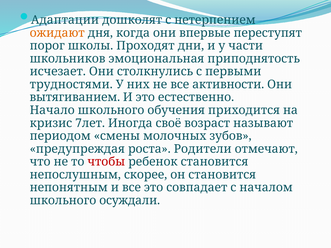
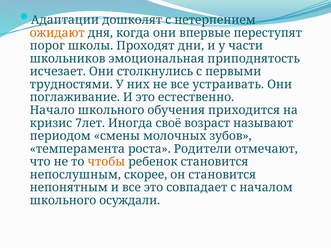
активности: активности -> устраивать
вытягиванием: вытягиванием -> поглаживание
предупреждая: предупреждая -> темперамента
чтобы colour: red -> orange
